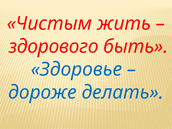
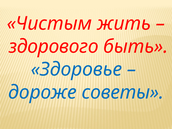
делать: делать -> советы
